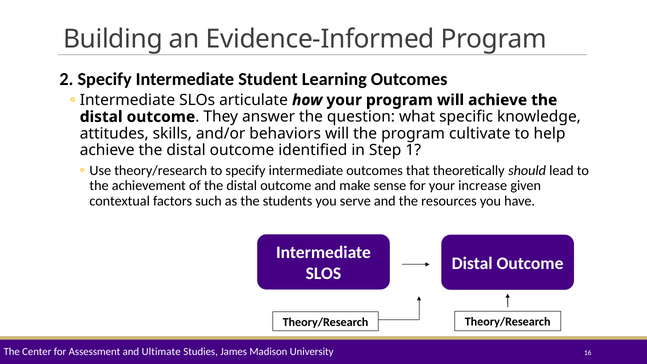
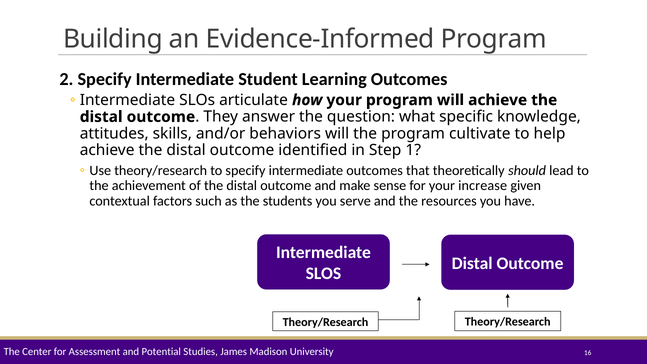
Ultimate: Ultimate -> Potential
